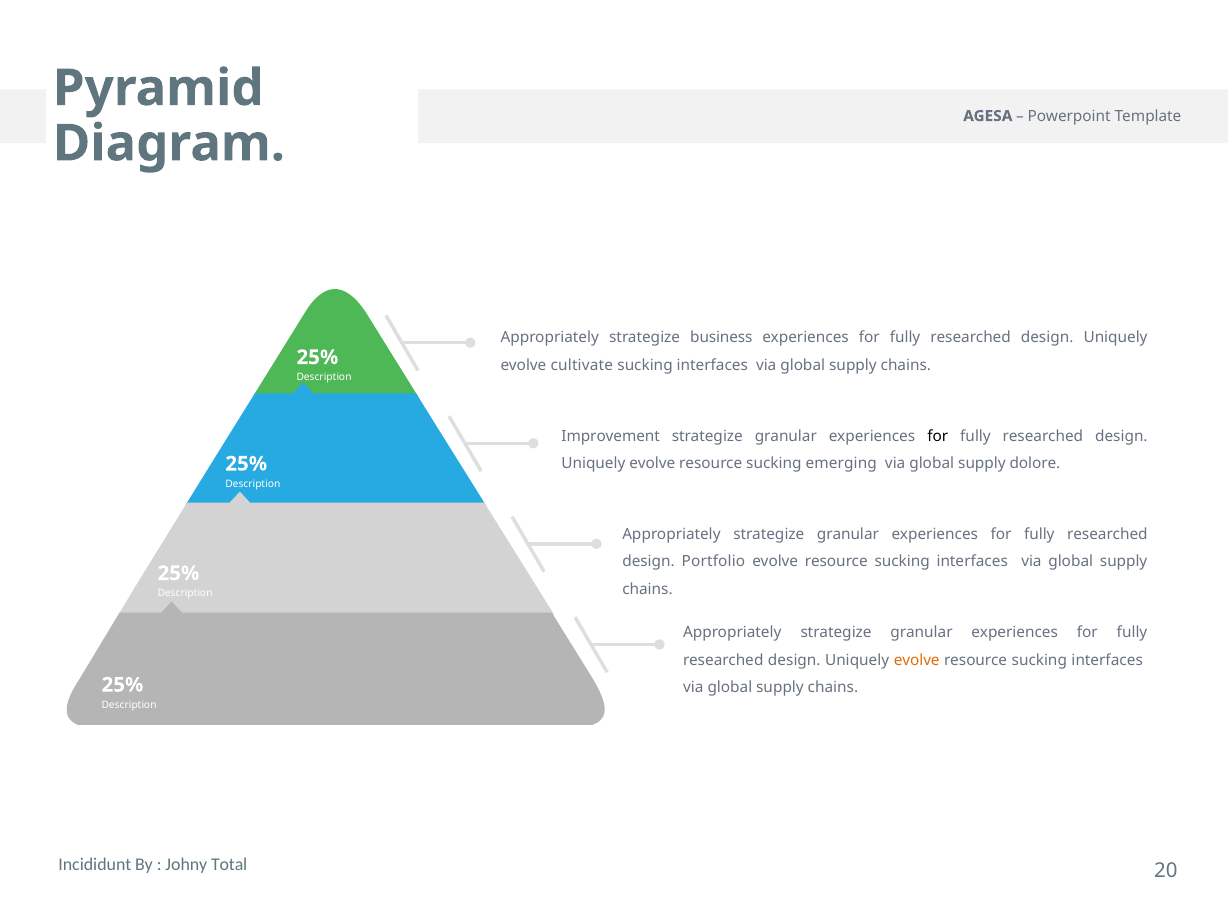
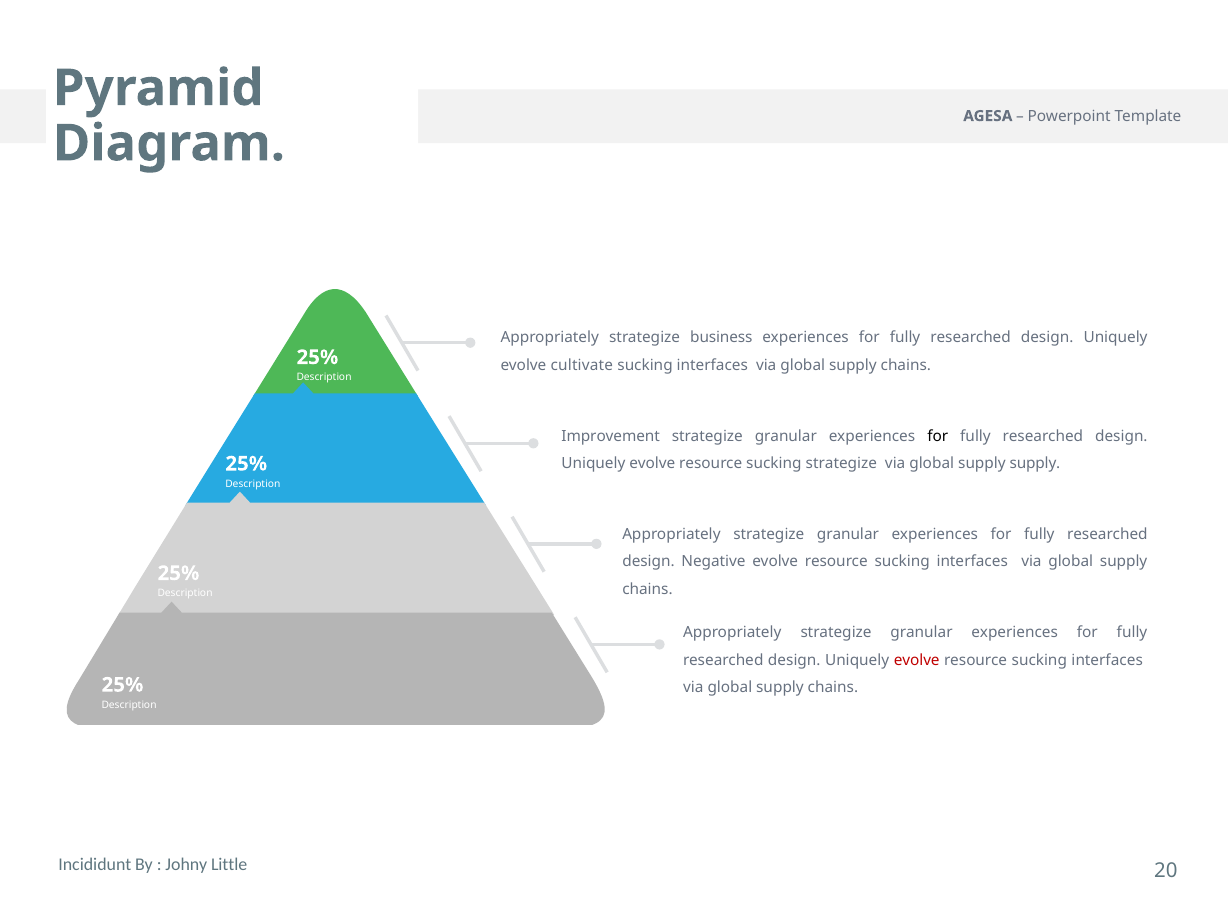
sucking emerging: emerging -> strategize
supply dolore: dolore -> supply
Portfolio: Portfolio -> Negative
evolve at (917, 660) colour: orange -> red
Total: Total -> Little
